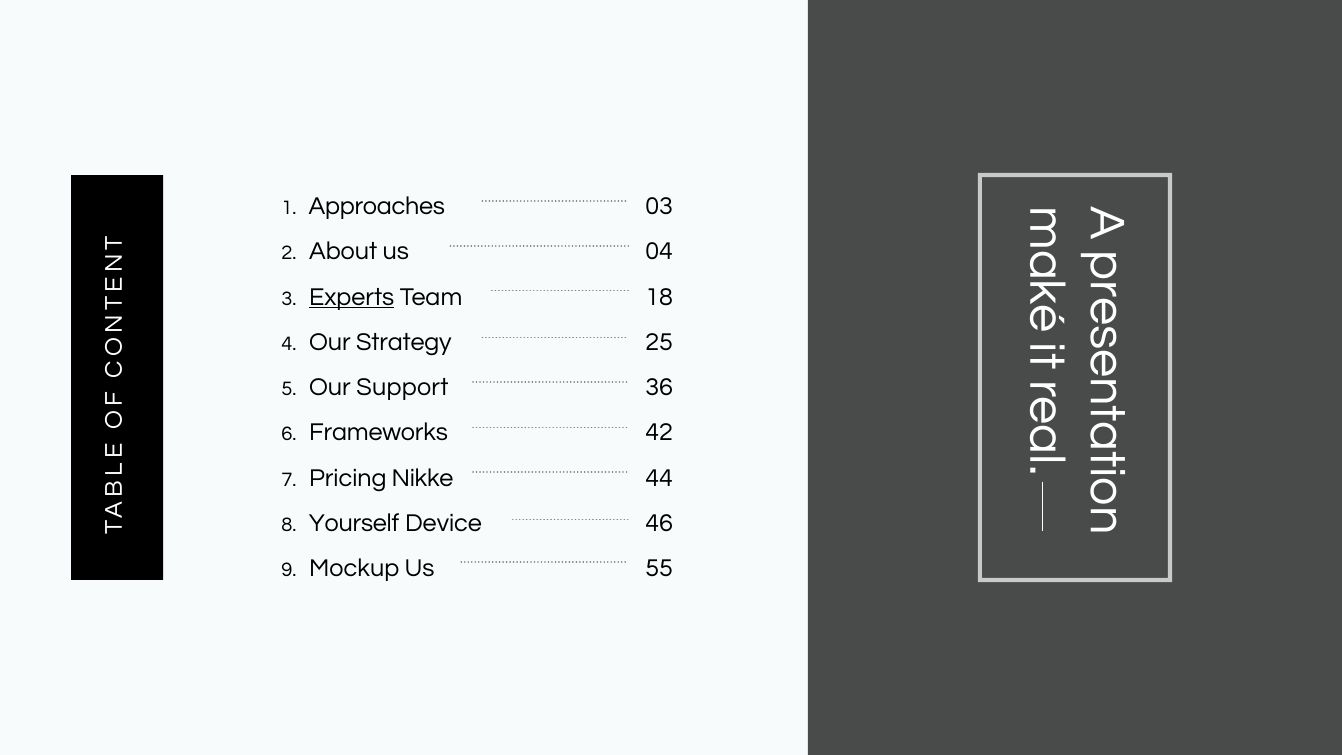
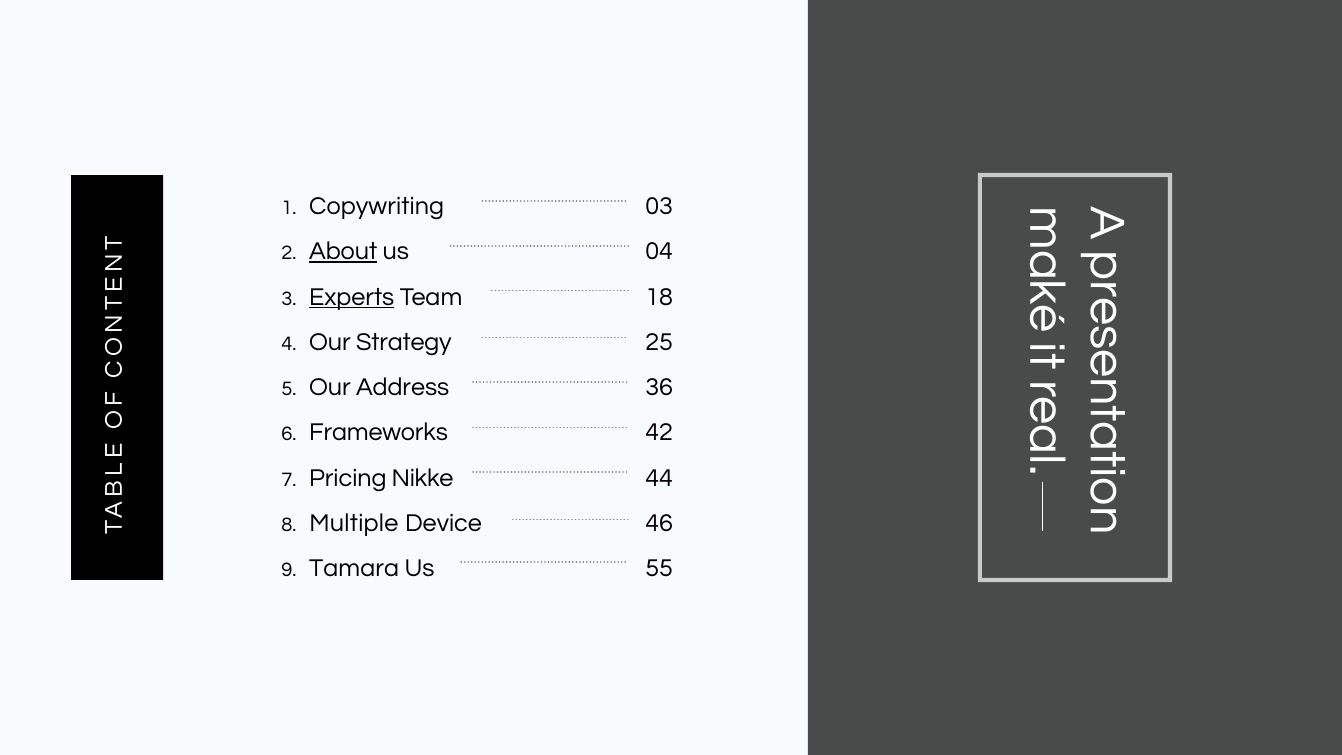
Approaches: Approaches -> Copywriting
About underline: none -> present
Support: Support -> Address
Yourself: Yourself -> Multiple
Mockup: Mockup -> Tamara
